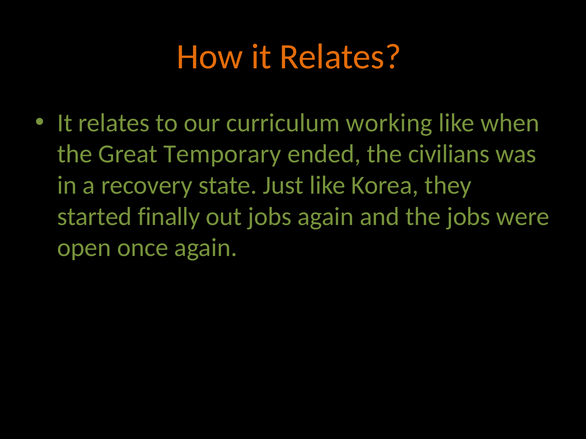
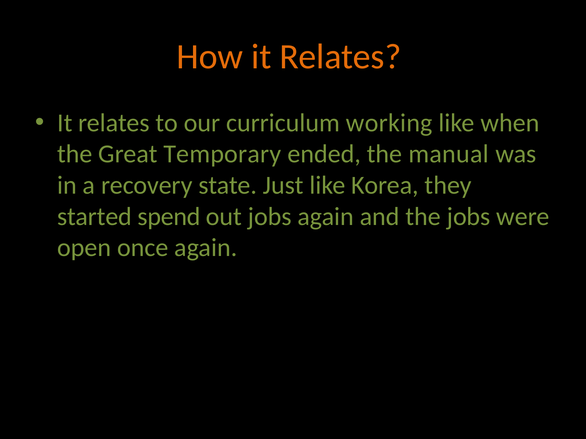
civilians: civilians -> manual
finally: finally -> spend
